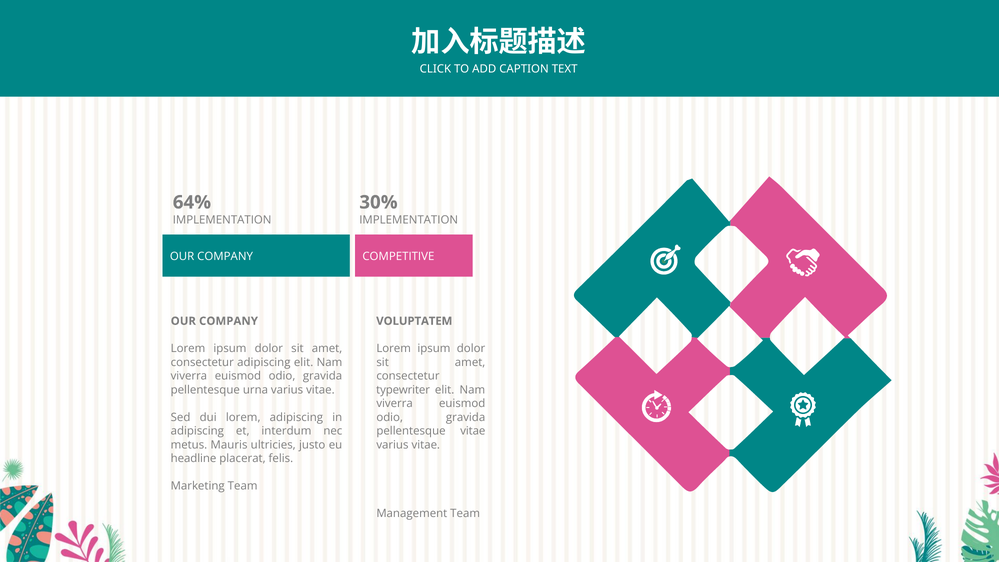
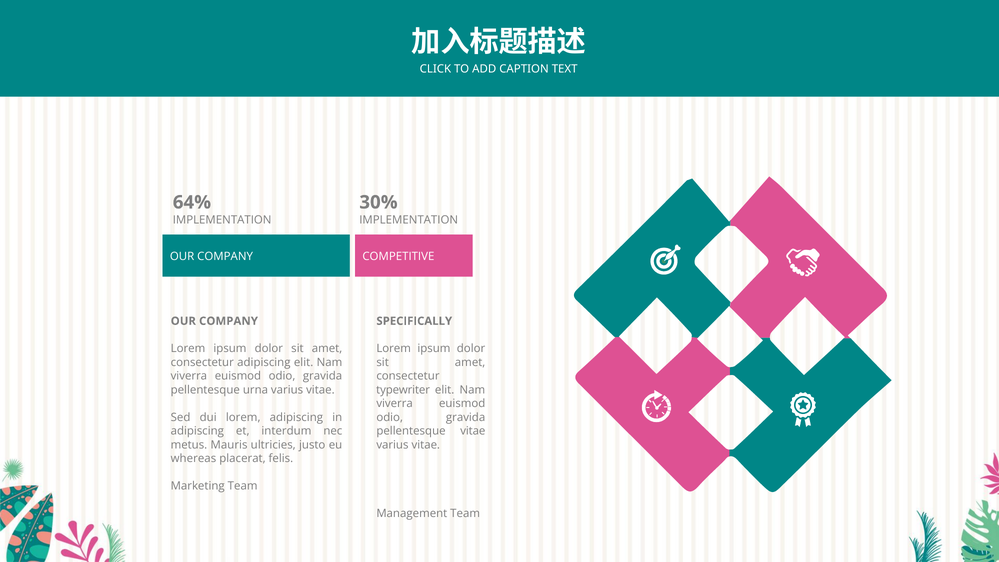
VOLUPTATEM: VOLUPTATEM -> SPECIFICALLY
headline: headline -> whereas
